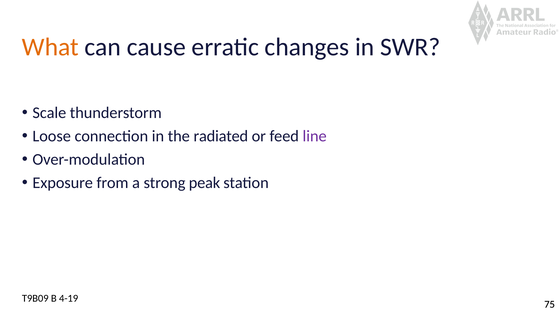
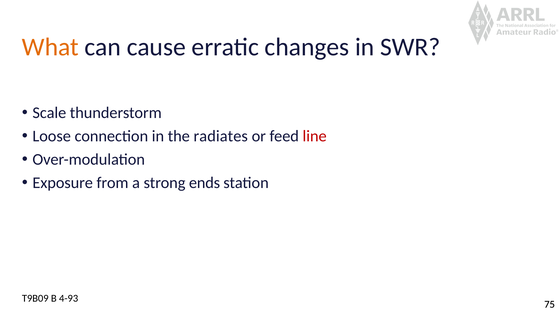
radiated: radiated -> radiates
line colour: purple -> red
peak: peak -> ends
4-19: 4-19 -> 4-93
